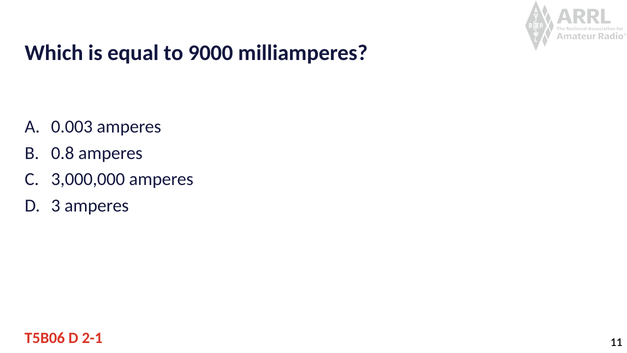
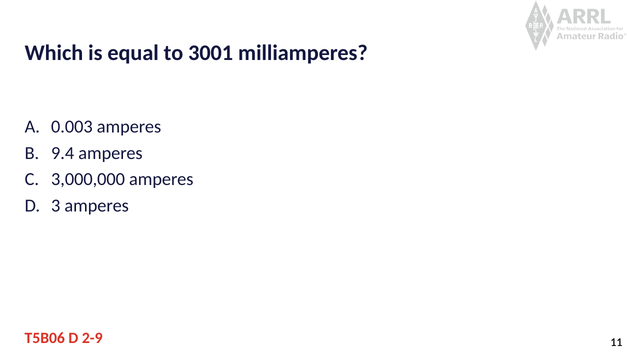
9000: 9000 -> 3001
0.8: 0.8 -> 9.4
2-1: 2-1 -> 2-9
